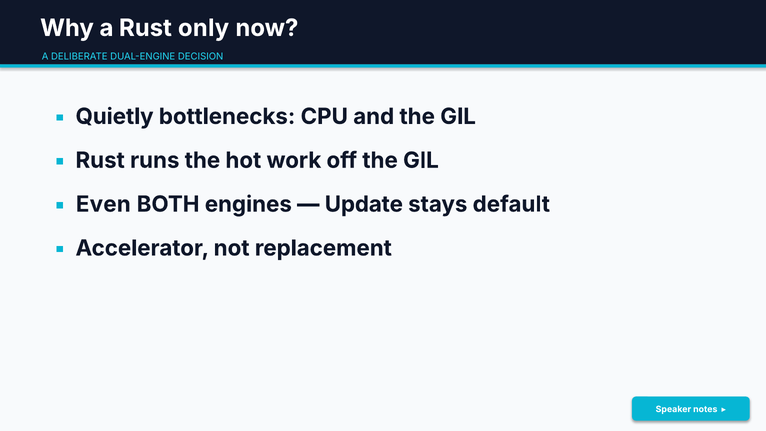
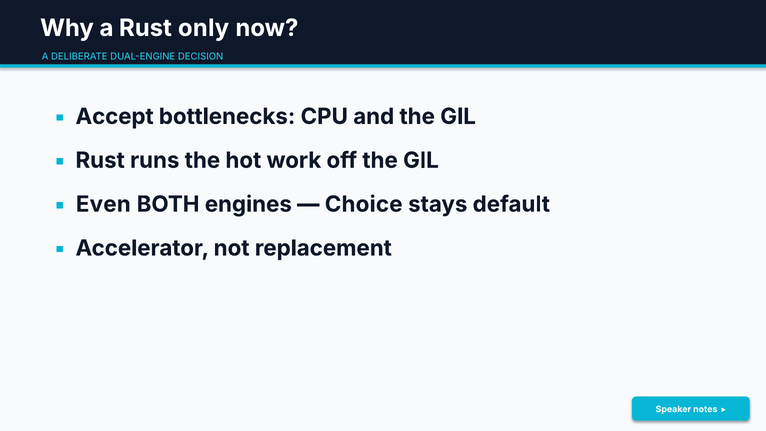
Quietly: Quietly -> Accept
Update: Update -> Choice
